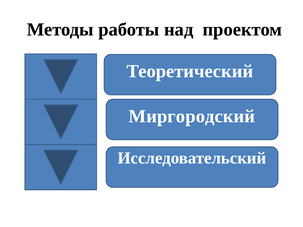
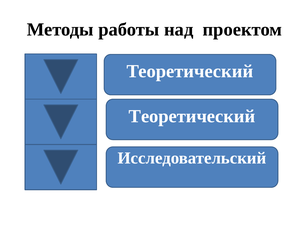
Миргородский at (192, 116): Миргородский -> Теоретический
